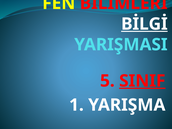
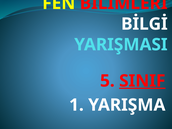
BİLGİ underline: present -> none
